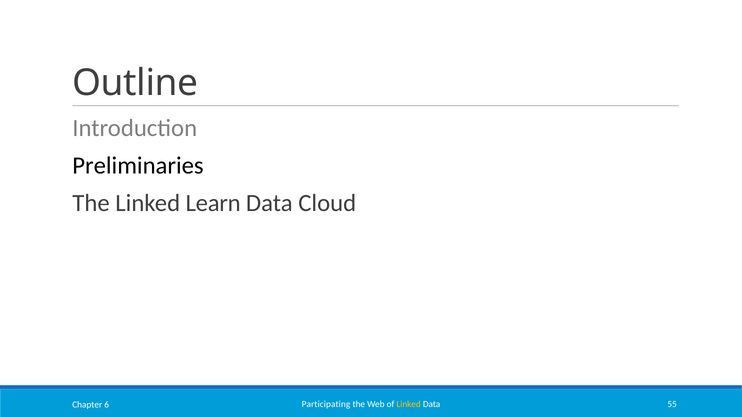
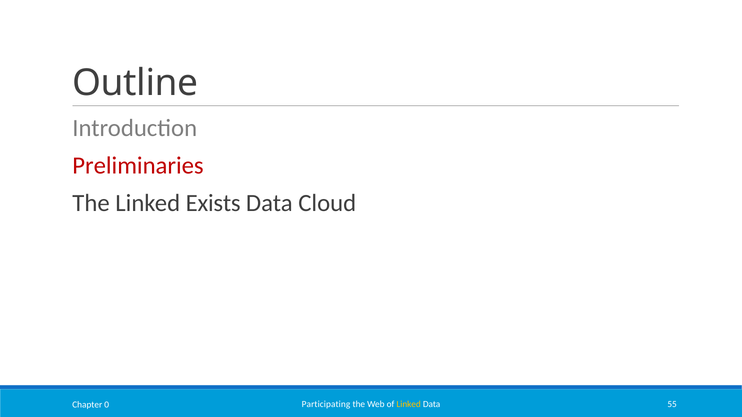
Preliminaries colour: black -> red
Learn: Learn -> Exists
6: 6 -> 0
